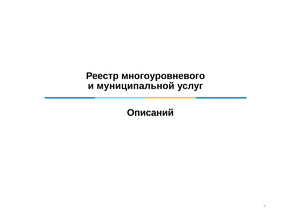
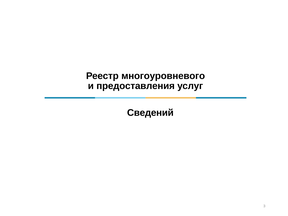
муниципальной: муниципальной -> предоставления
Описаний: Описаний -> Сведений
